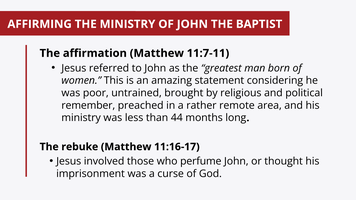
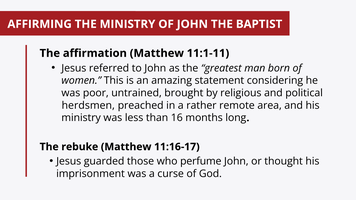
11:7-11: 11:7-11 -> 11:1-11
remember: remember -> herdsmen
44: 44 -> 16
involved: involved -> guarded
